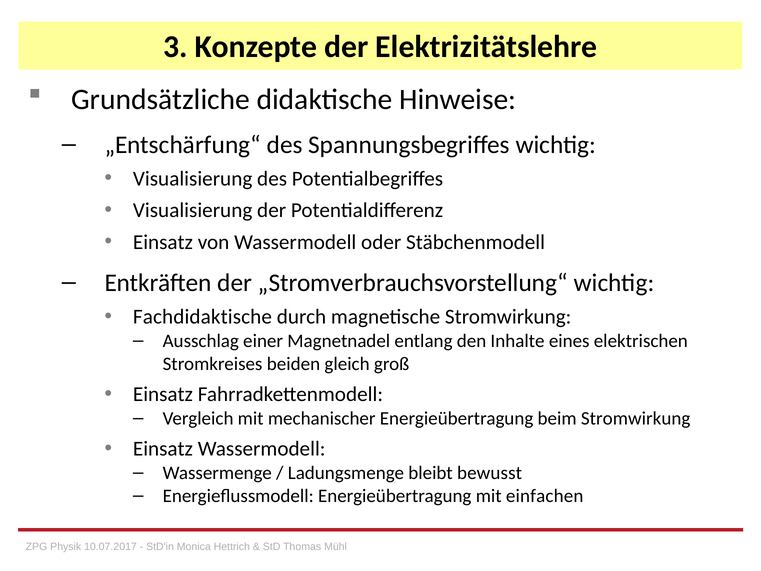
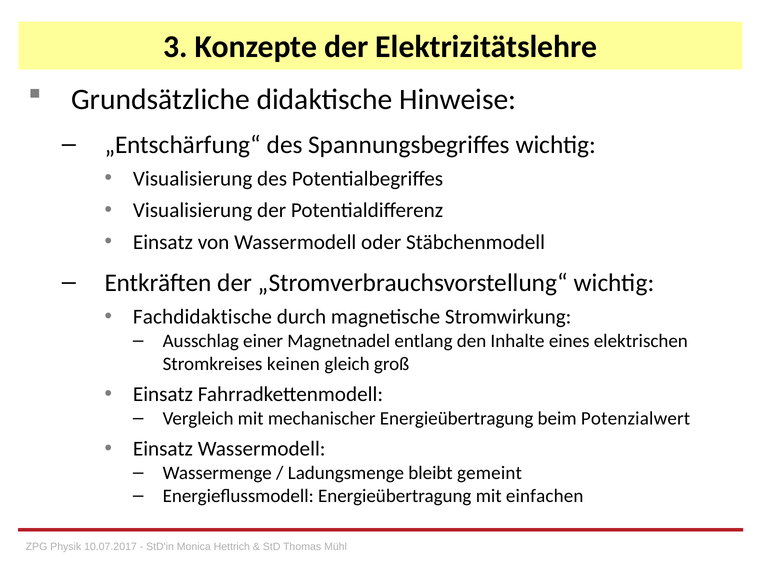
beiden: beiden -> keinen
beim Stromwirkung: Stromwirkung -> Potenzialwert
bewusst: bewusst -> gemeint
